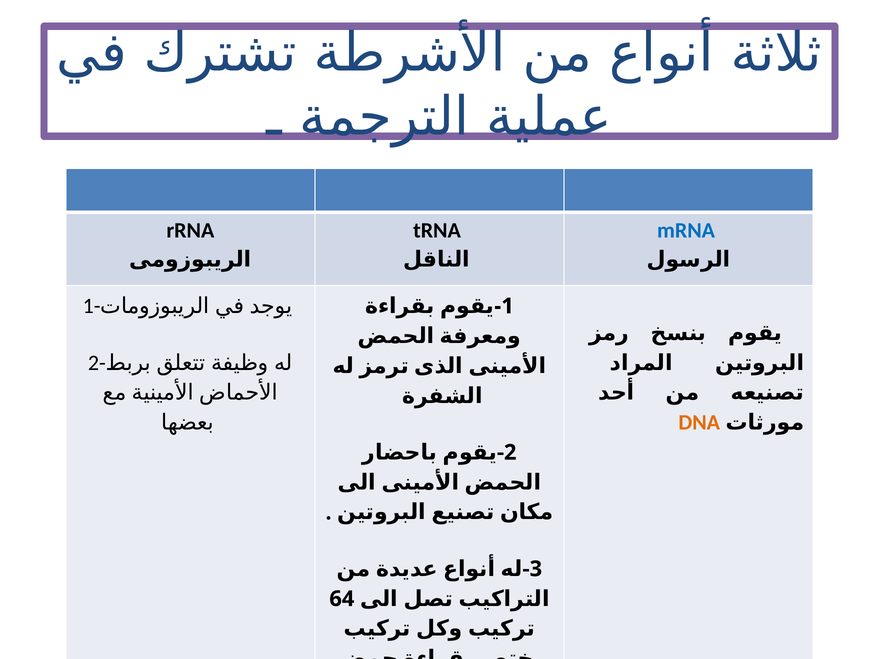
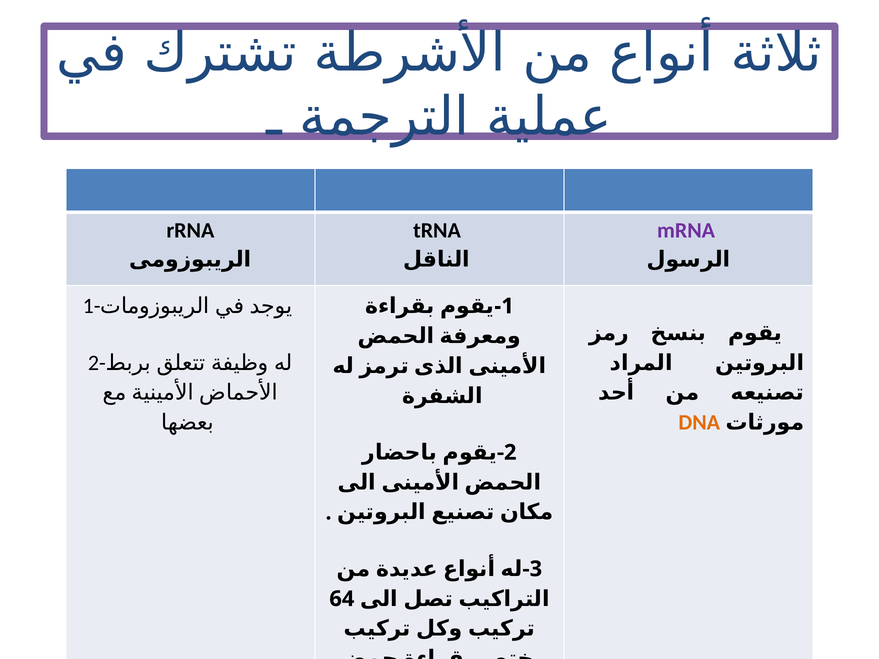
mRNA colour: blue -> purple
